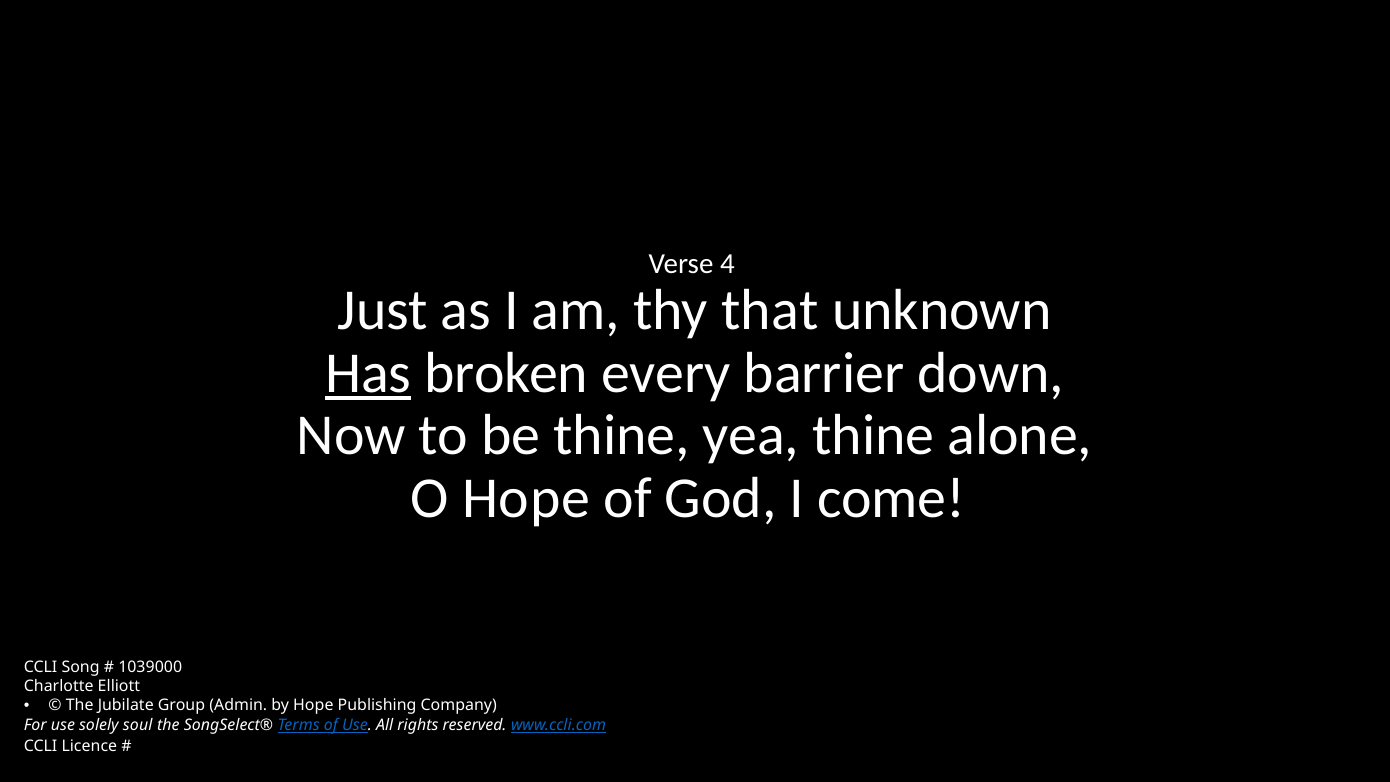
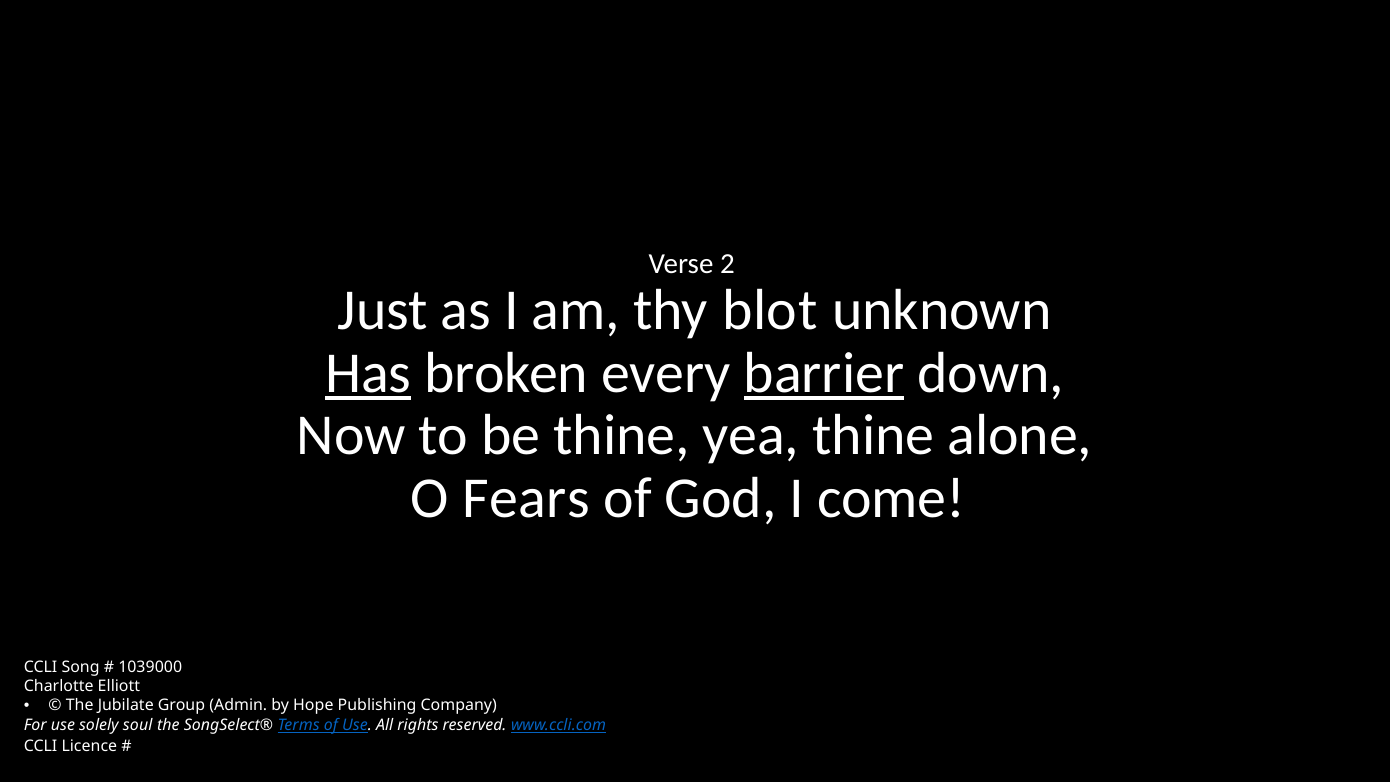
4: 4 -> 2
that: that -> blot
barrier underline: none -> present
O Hope: Hope -> Fears
